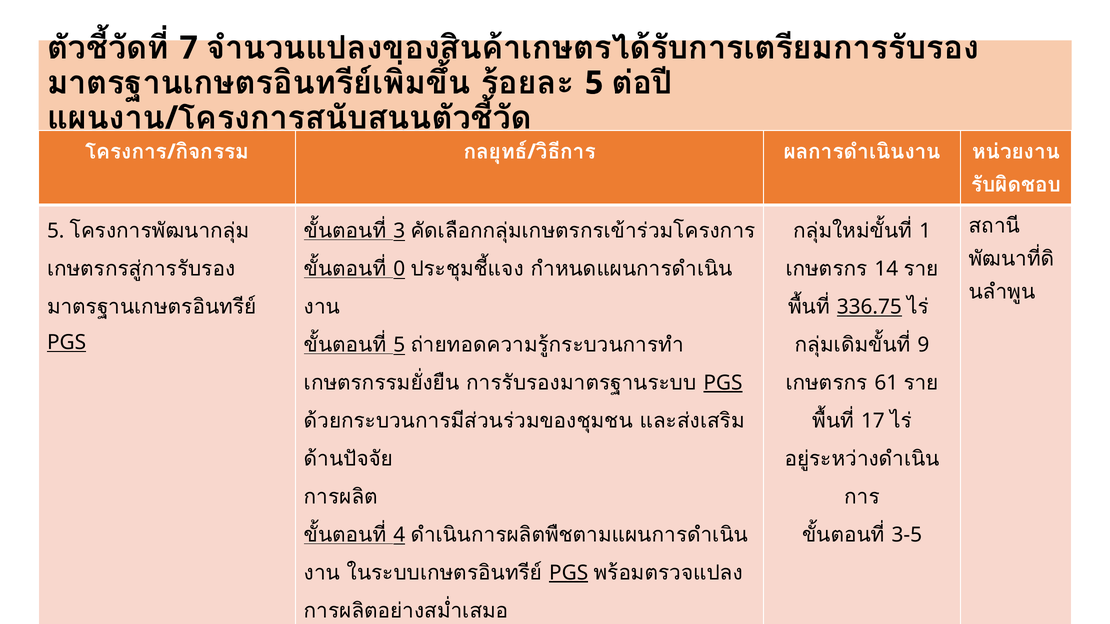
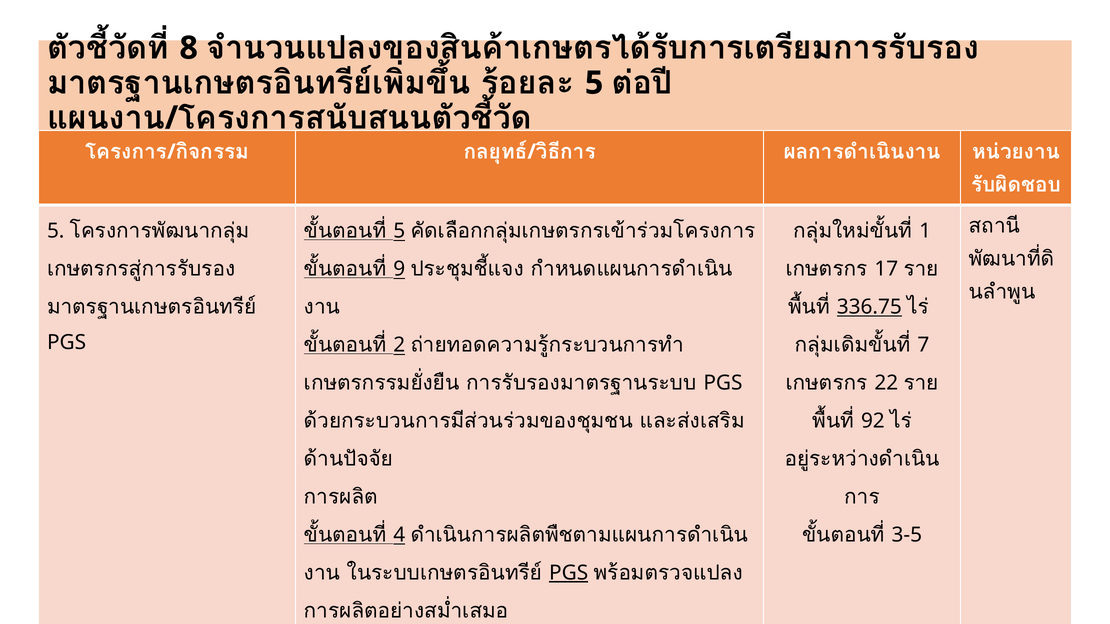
7: 7 -> 8
3 at (399, 231): 3 -> 5
0: 0 -> 9
14: 14 -> 17
PGS at (67, 343) underline: present -> none
5 at (399, 345): 5 -> 2
9: 9 -> 7
PGS at (723, 383) underline: present -> none
61: 61 -> 22
17: 17 -> 92
